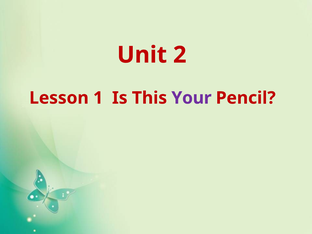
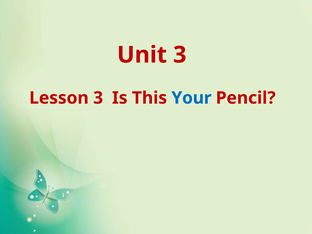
Unit 2: 2 -> 3
Lesson 1: 1 -> 3
Your colour: purple -> blue
